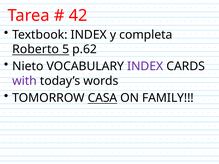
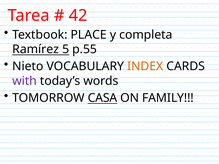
Textbook INDEX: INDEX -> PLACE
Roberto: Roberto -> Ramírez
p.62: p.62 -> p.55
INDEX at (145, 66) colour: purple -> orange
